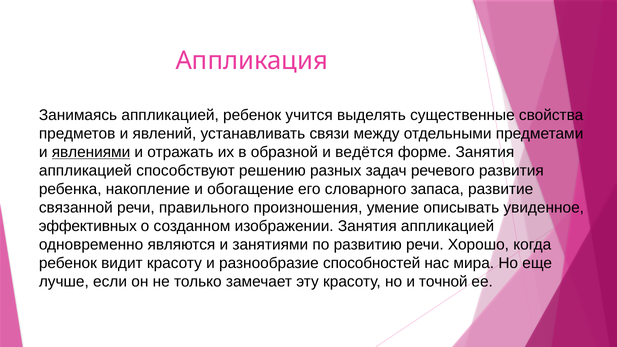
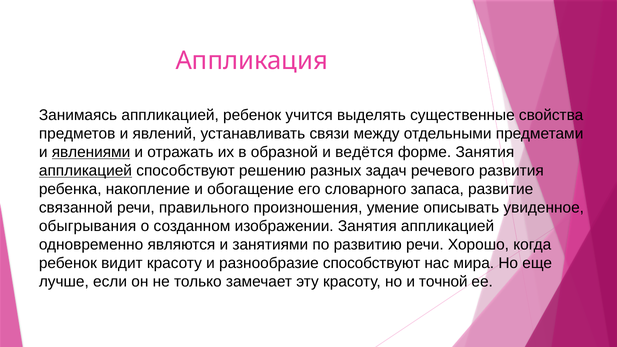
аппликацией at (85, 171) underline: none -> present
эффективных: эффективных -> обыгрывания
разнообразие способностей: способностей -> способствуют
